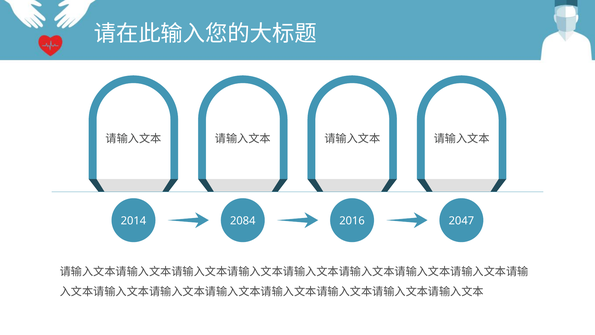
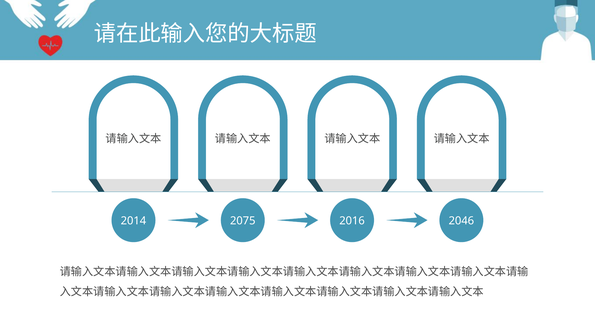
2084: 2084 -> 2075
2047: 2047 -> 2046
